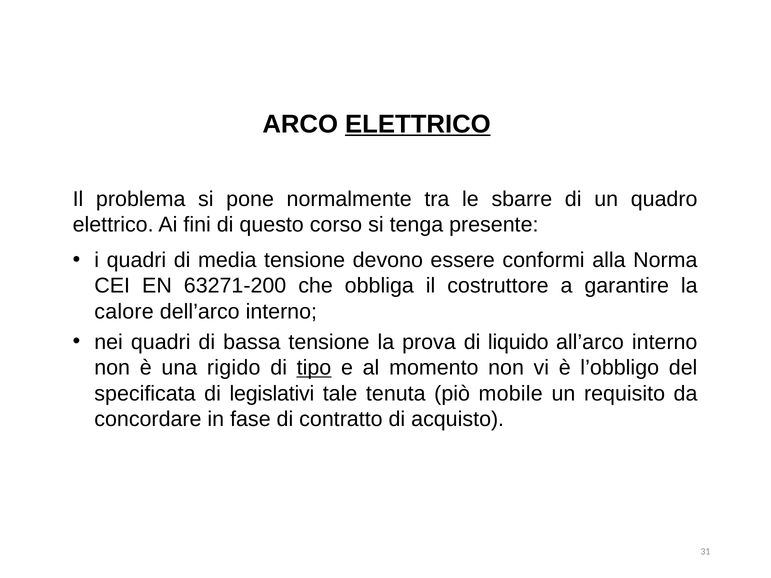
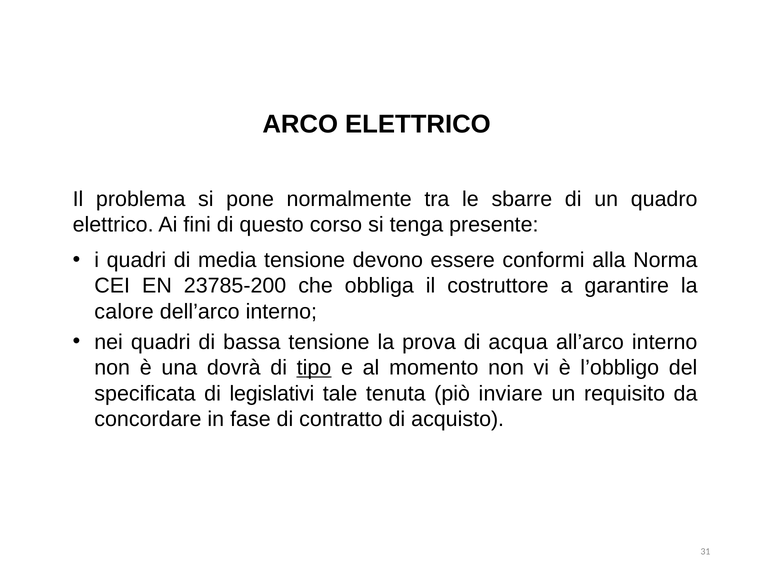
ELETTRICO at (418, 124) underline: present -> none
63271-200: 63271-200 -> 23785-200
liquido: liquido -> acqua
rigido: rigido -> dovrà
mobile: mobile -> inviare
